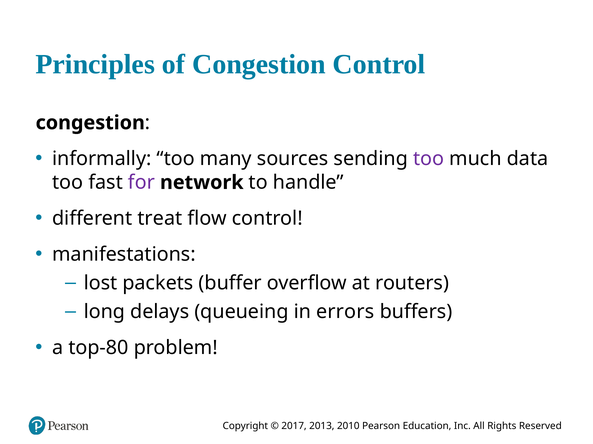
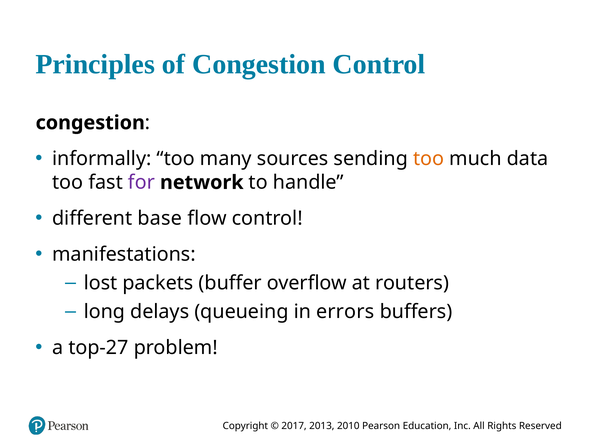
too at (429, 159) colour: purple -> orange
treat: treat -> base
top-80: top-80 -> top-27
